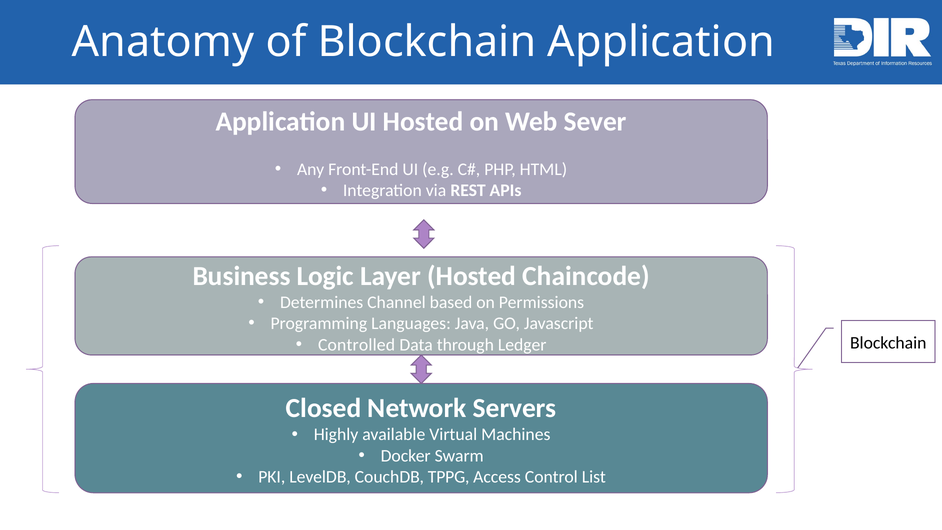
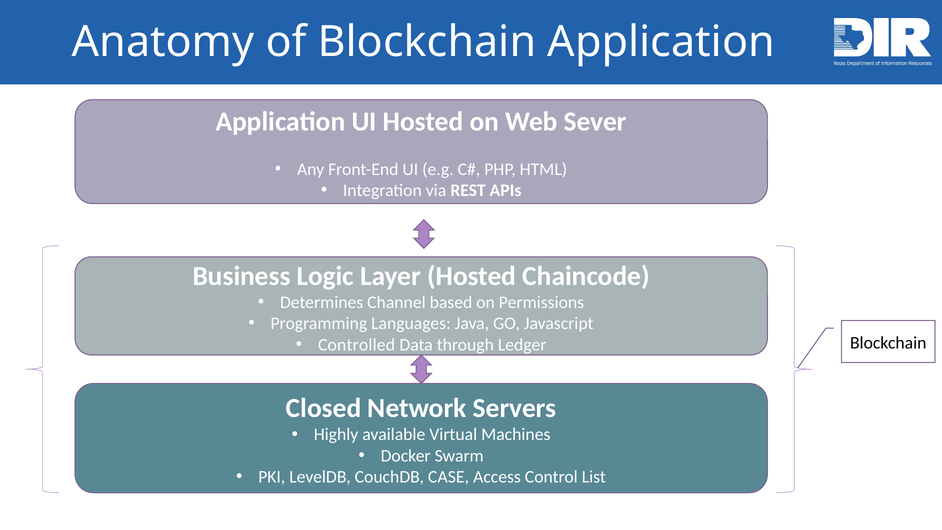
TPPG: TPPG -> CASE
